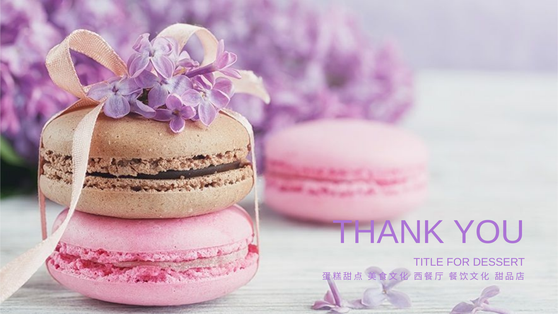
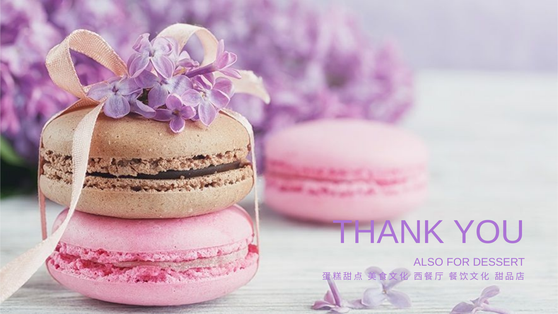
TITLE: TITLE -> ALSO
